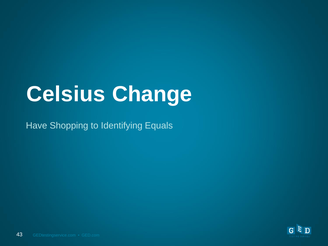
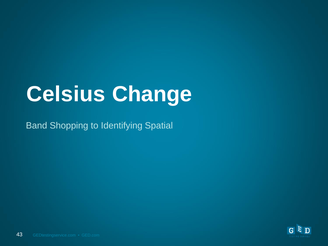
Have: Have -> Band
Equals: Equals -> Spatial
